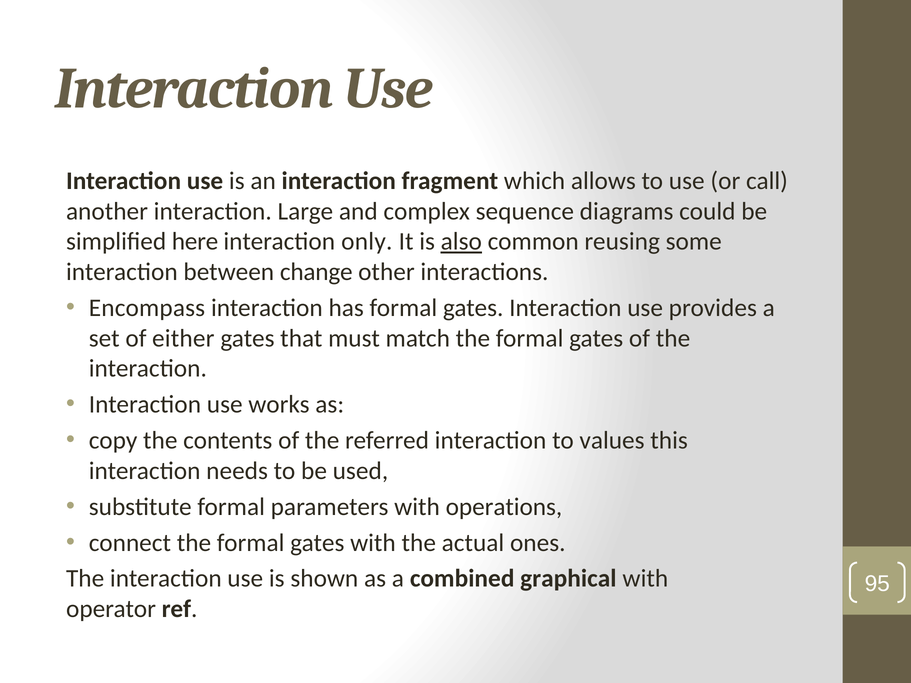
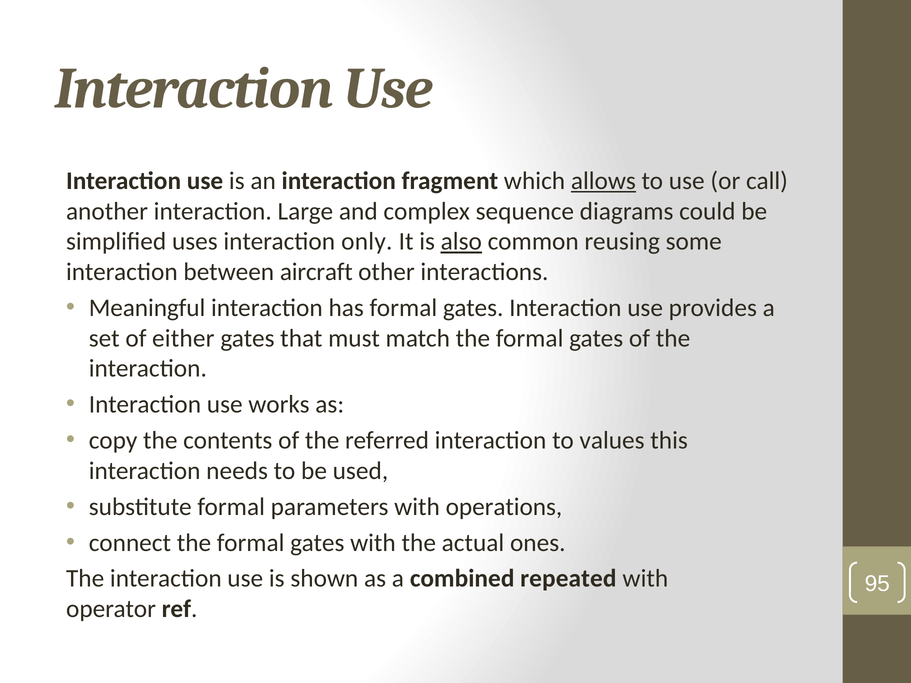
allows underline: none -> present
here: here -> uses
change: change -> aircraft
Encompass: Encompass -> Meaningful
graphical: graphical -> repeated
